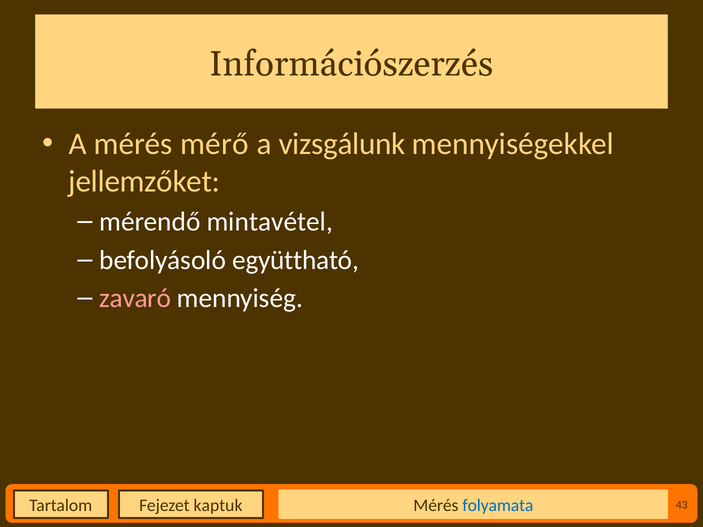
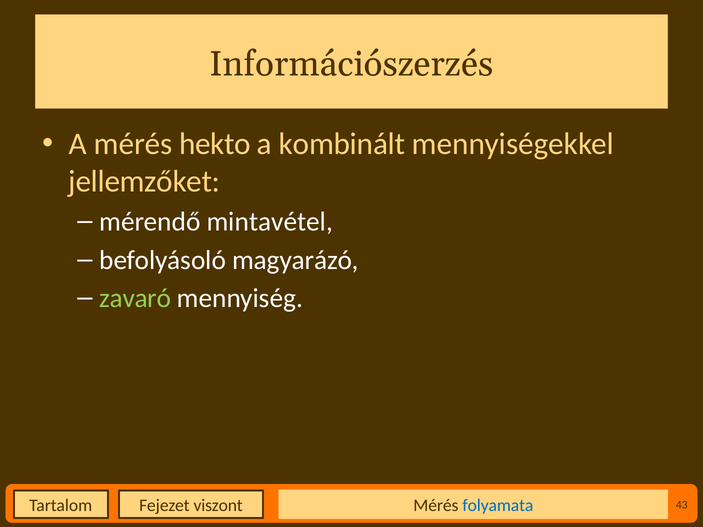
mérő: mérő -> hekto
vizsgálunk: vizsgálunk -> kombinált
együttható: együttható -> magyarázó
zavaró colour: pink -> light green
kaptuk: kaptuk -> viszont
